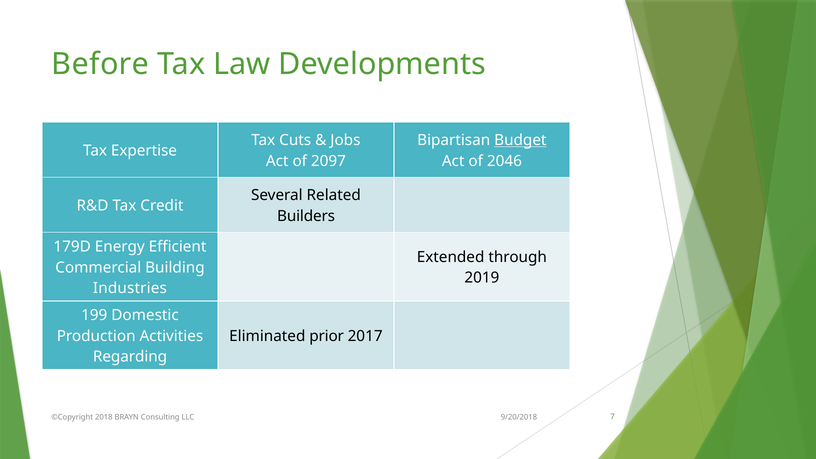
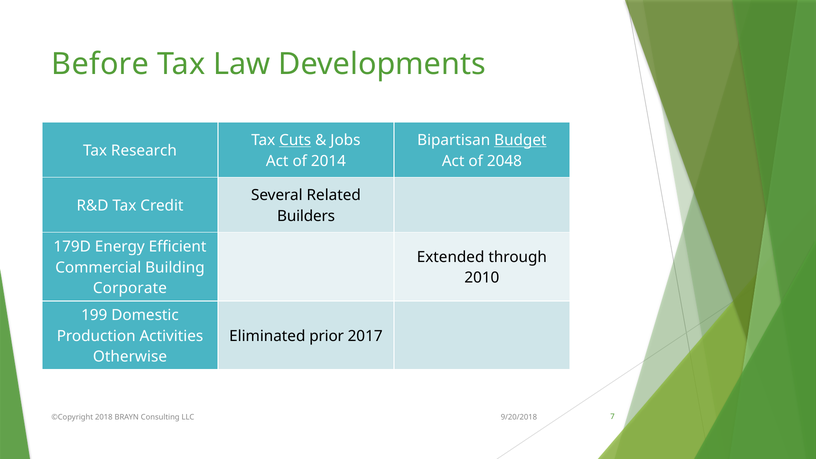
Cuts underline: none -> present
Expertise: Expertise -> Research
2097: 2097 -> 2014
2046: 2046 -> 2048
2019: 2019 -> 2010
Industries: Industries -> Corporate
Regarding: Regarding -> Otherwise
